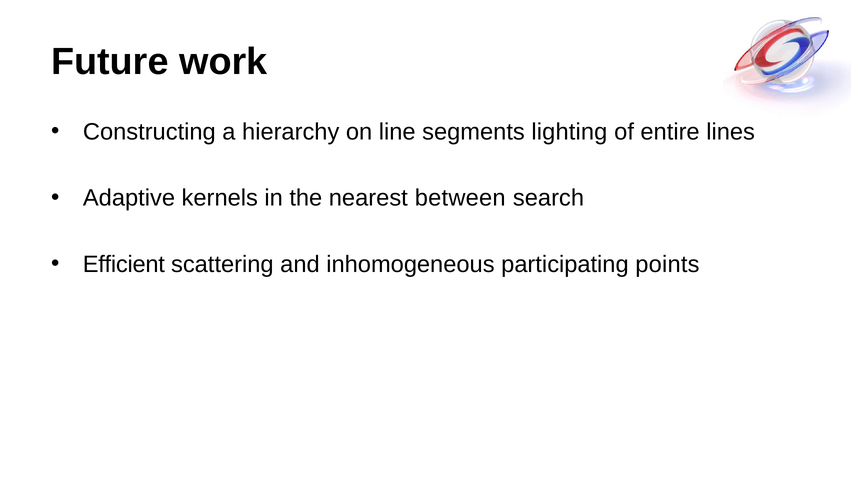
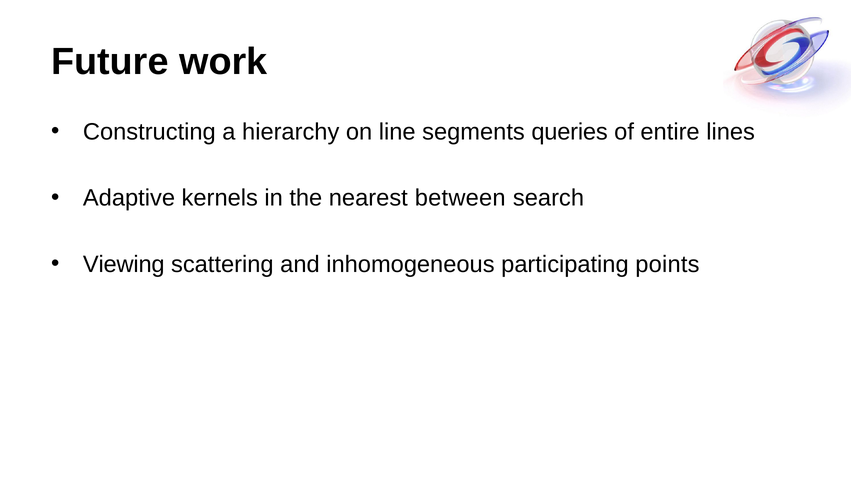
lighting: lighting -> queries
Efficient: Efficient -> Viewing
